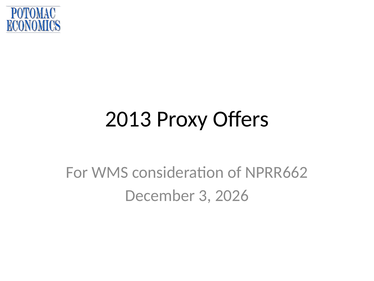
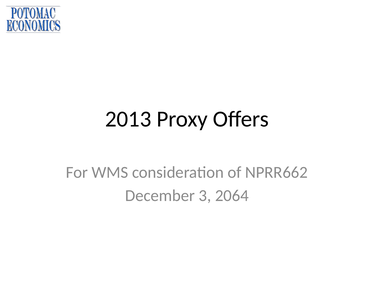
2026: 2026 -> 2064
